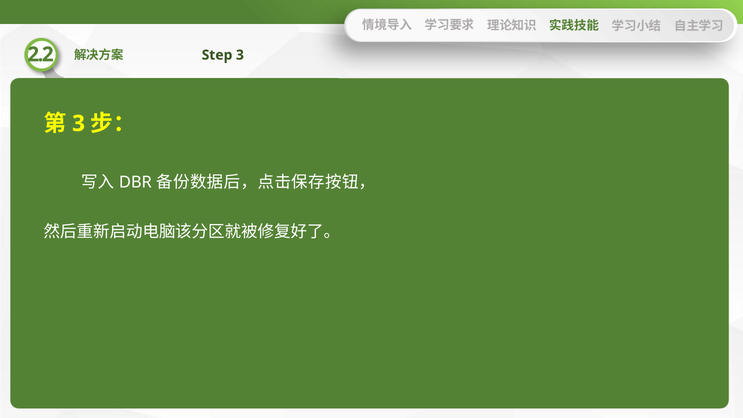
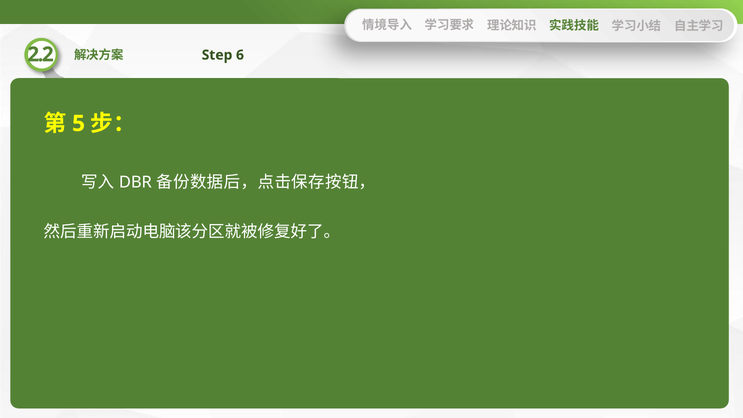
Step 3: 3 -> 6
3 at (79, 124): 3 -> 5
